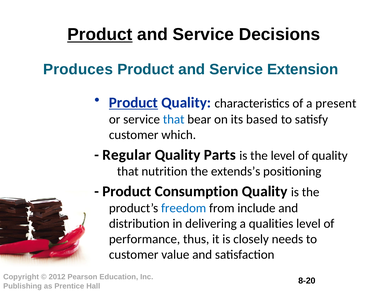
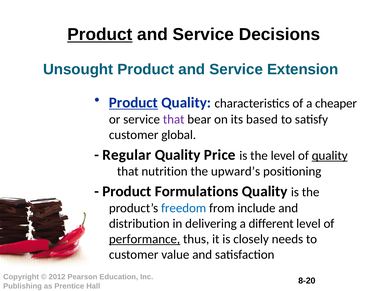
Produces: Produces -> Unsought
present: present -> cheaper
that at (174, 119) colour: blue -> purple
which: which -> global
Parts: Parts -> Price
quality at (330, 155) underline: none -> present
extends’s: extends’s -> upward’s
Consumption: Consumption -> Formulations
qualities: qualities -> different
performance underline: none -> present
